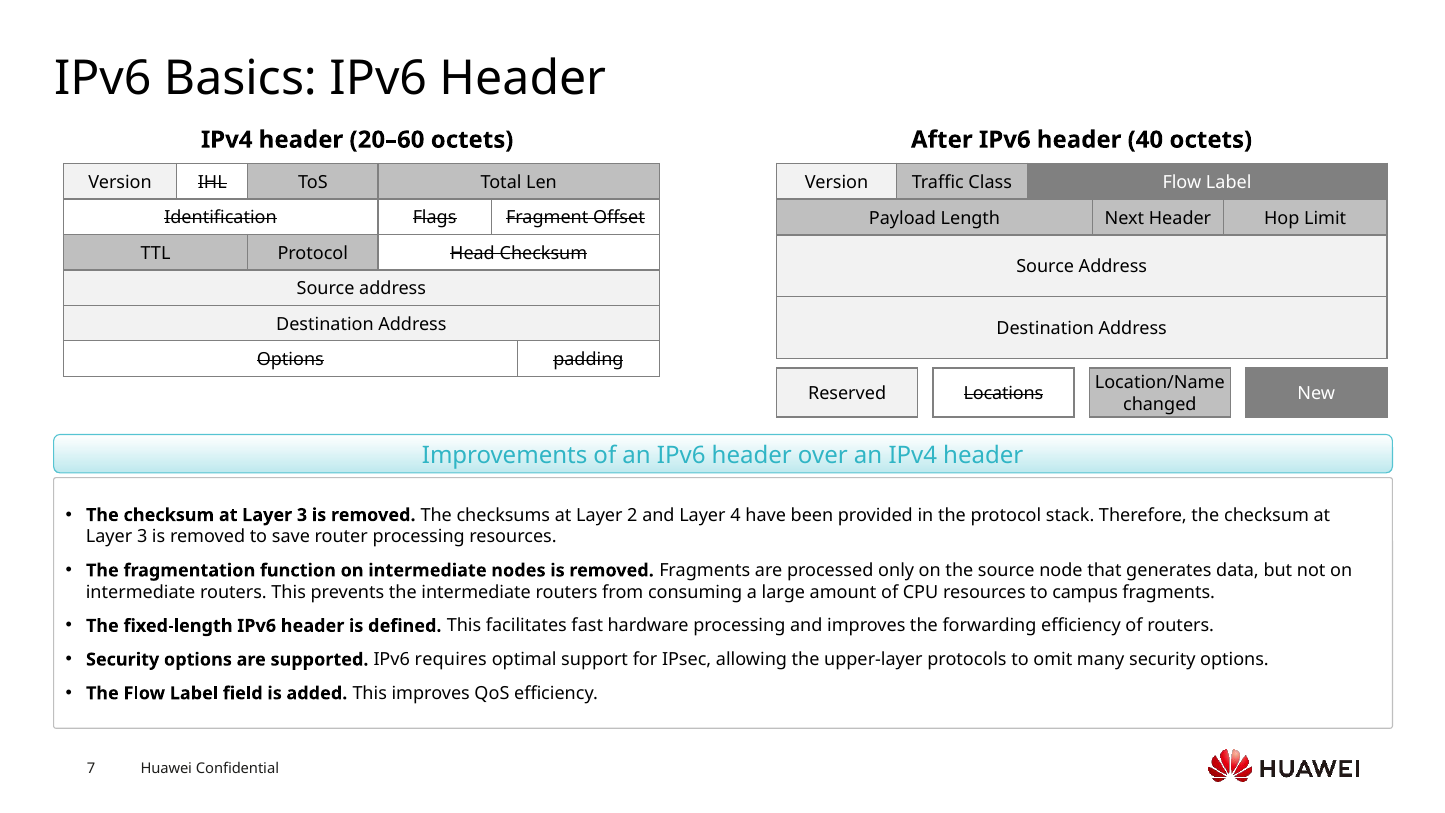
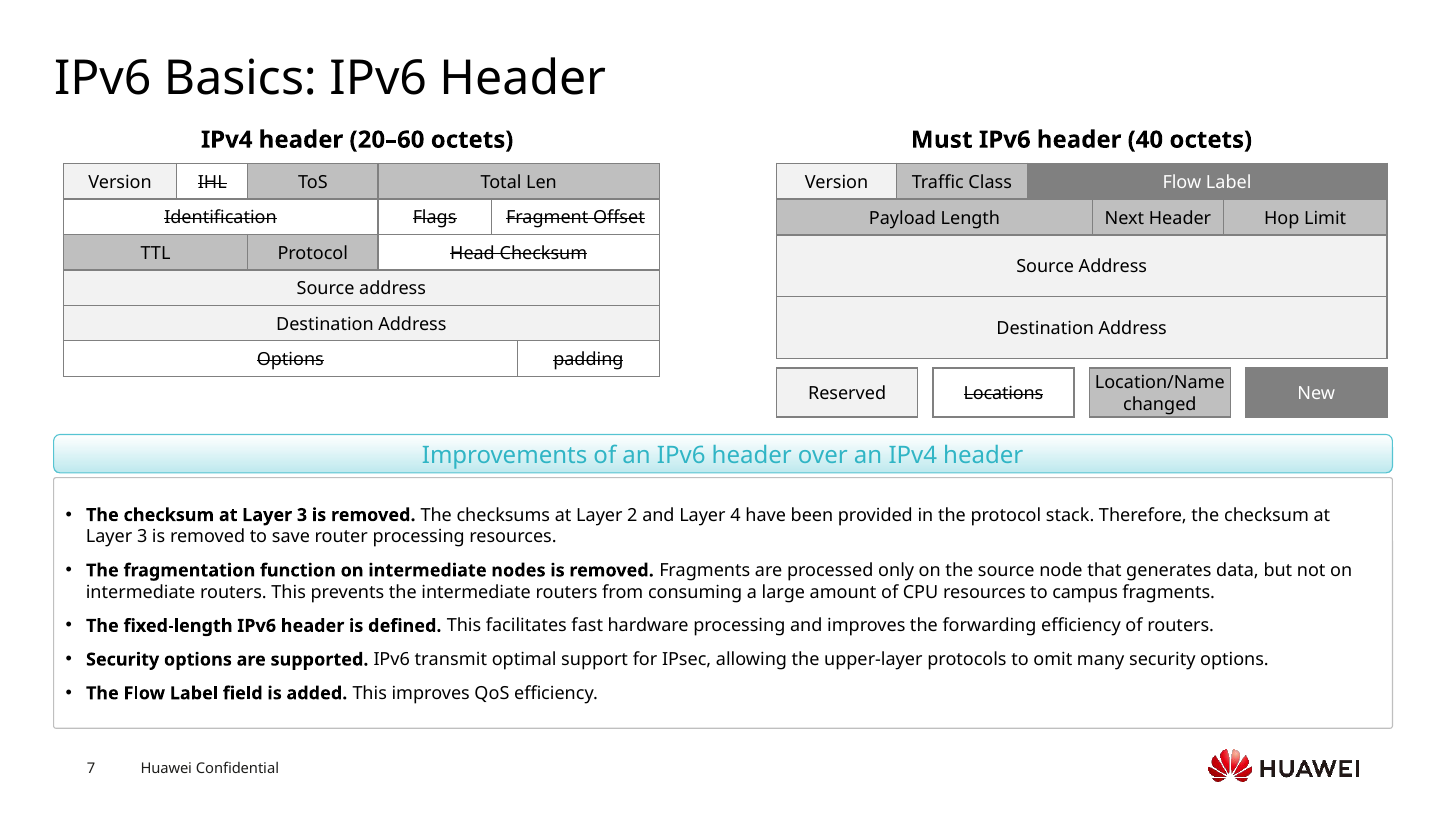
After: After -> Must
requires: requires -> transmit
